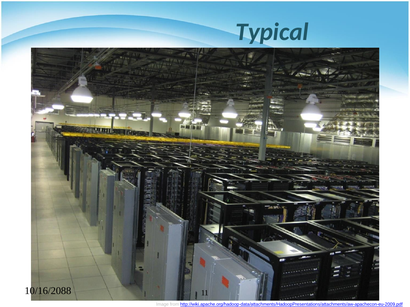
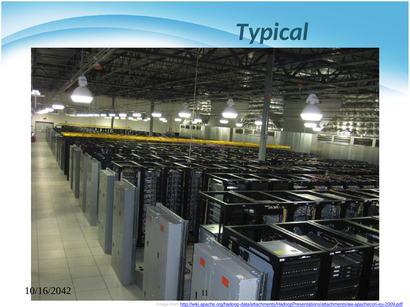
10/16/2088: 10/16/2088 -> 10/16/2042
